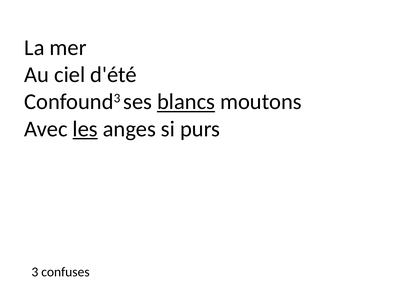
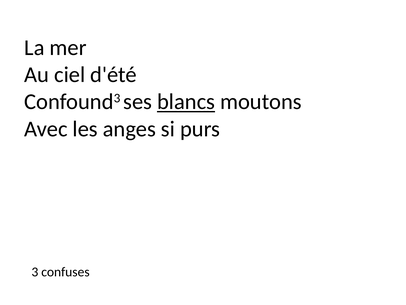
les underline: present -> none
